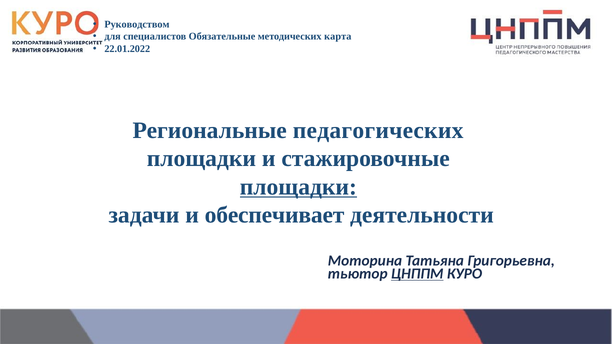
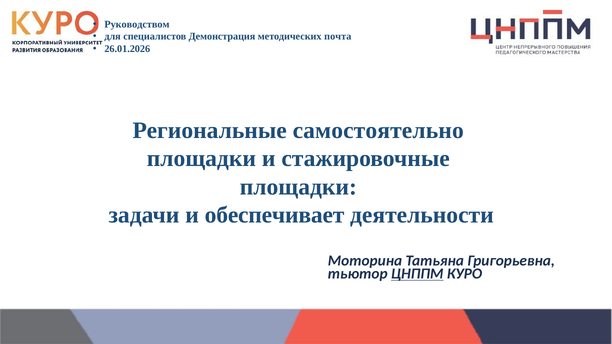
Обязательные: Обязательные -> Демонстрация
карта: карта -> почта
22.01.2022: 22.01.2022 -> 26.01.2026
педагогических: педагогических -> самостоятельно
площадки at (298, 187) underline: present -> none
